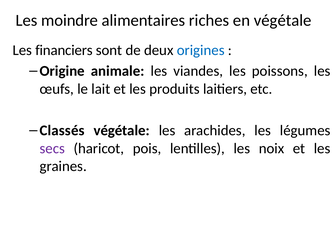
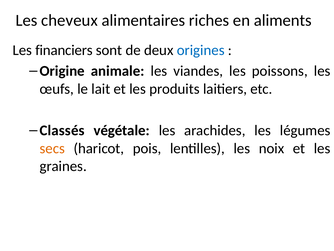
moindre: moindre -> cheveux
en végétale: végétale -> aliments
secs colour: purple -> orange
